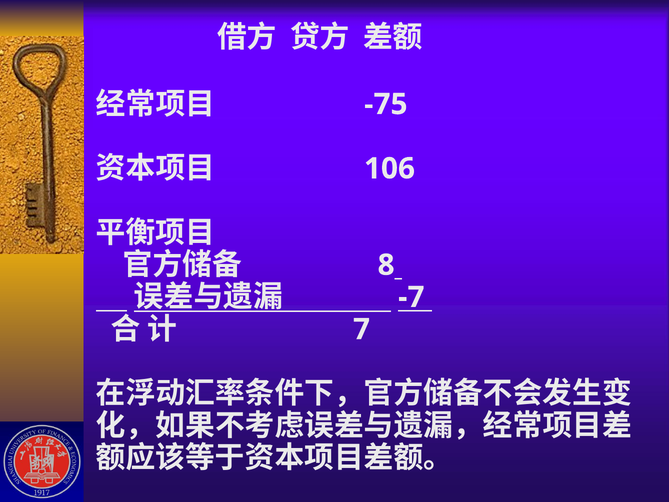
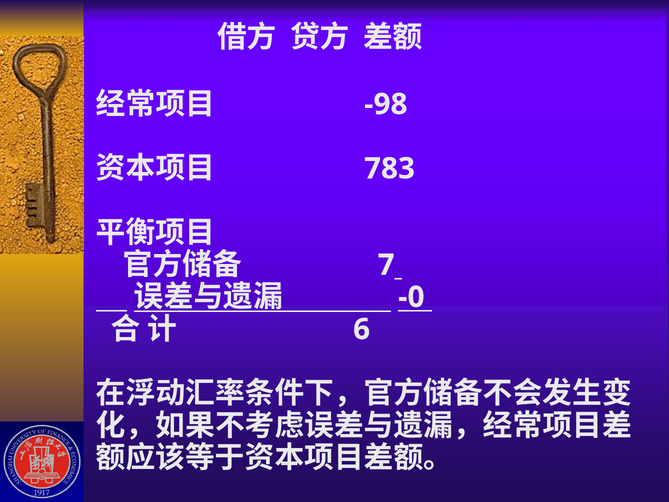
-75: -75 -> -98
106: 106 -> 783
8: 8 -> 7
-7: -7 -> -0
7: 7 -> 6
